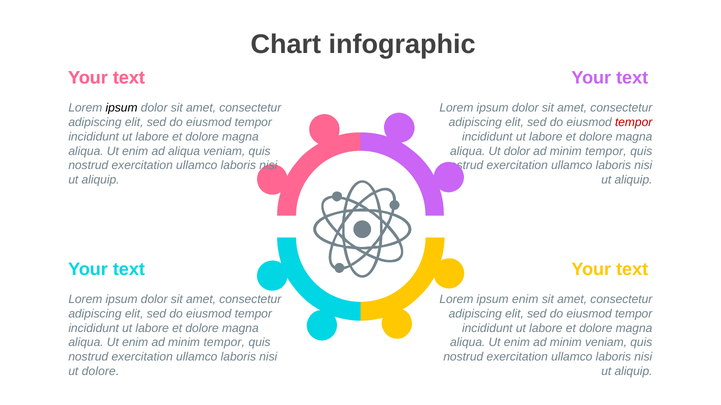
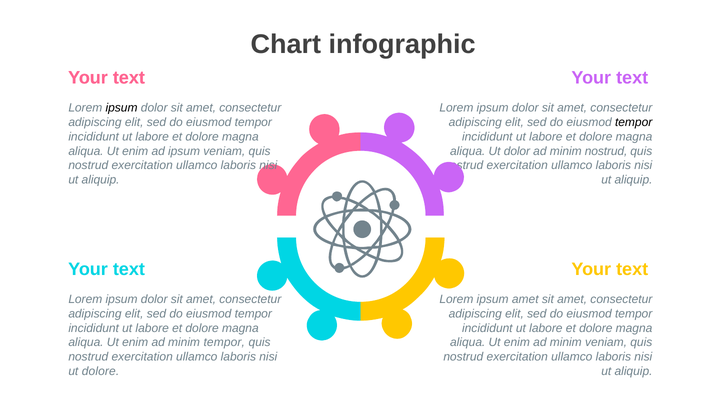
tempor at (634, 122) colour: red -> black
ad aliqua: aliqua -> ipsum
tempor at (606, 151): tempor -> nostrud
ipsum enim: enim -> amet
